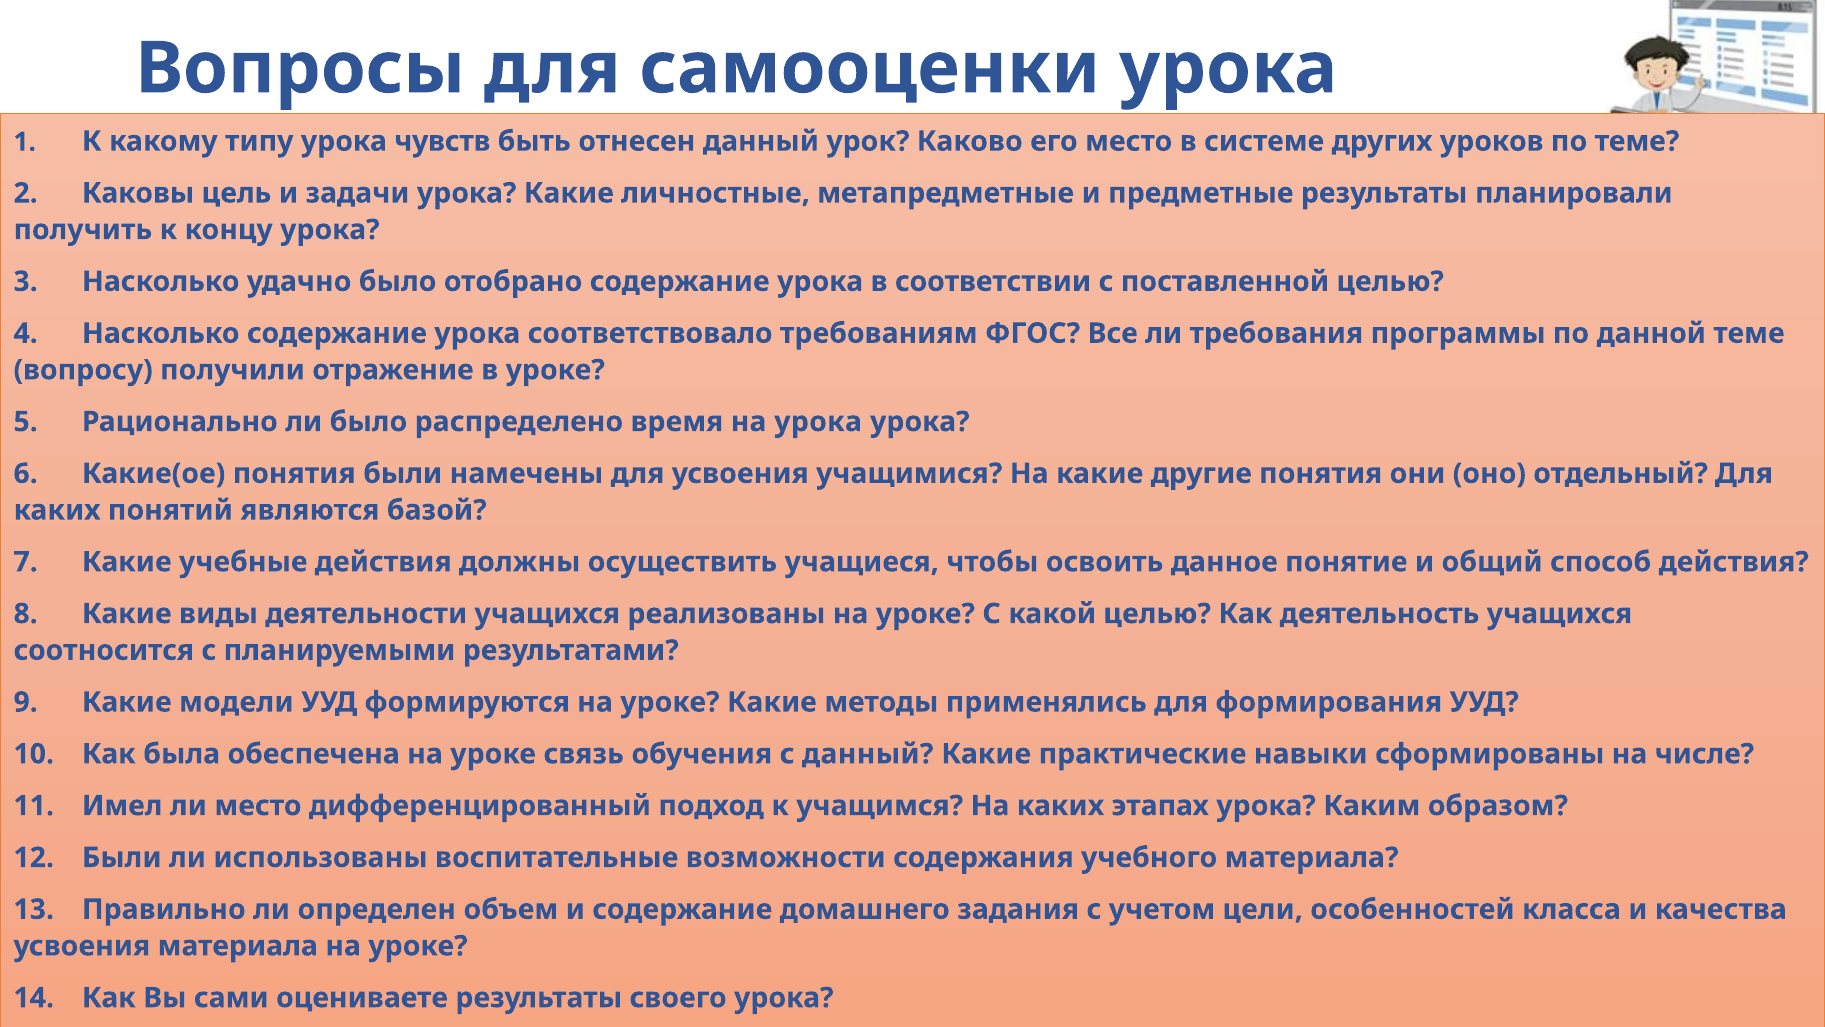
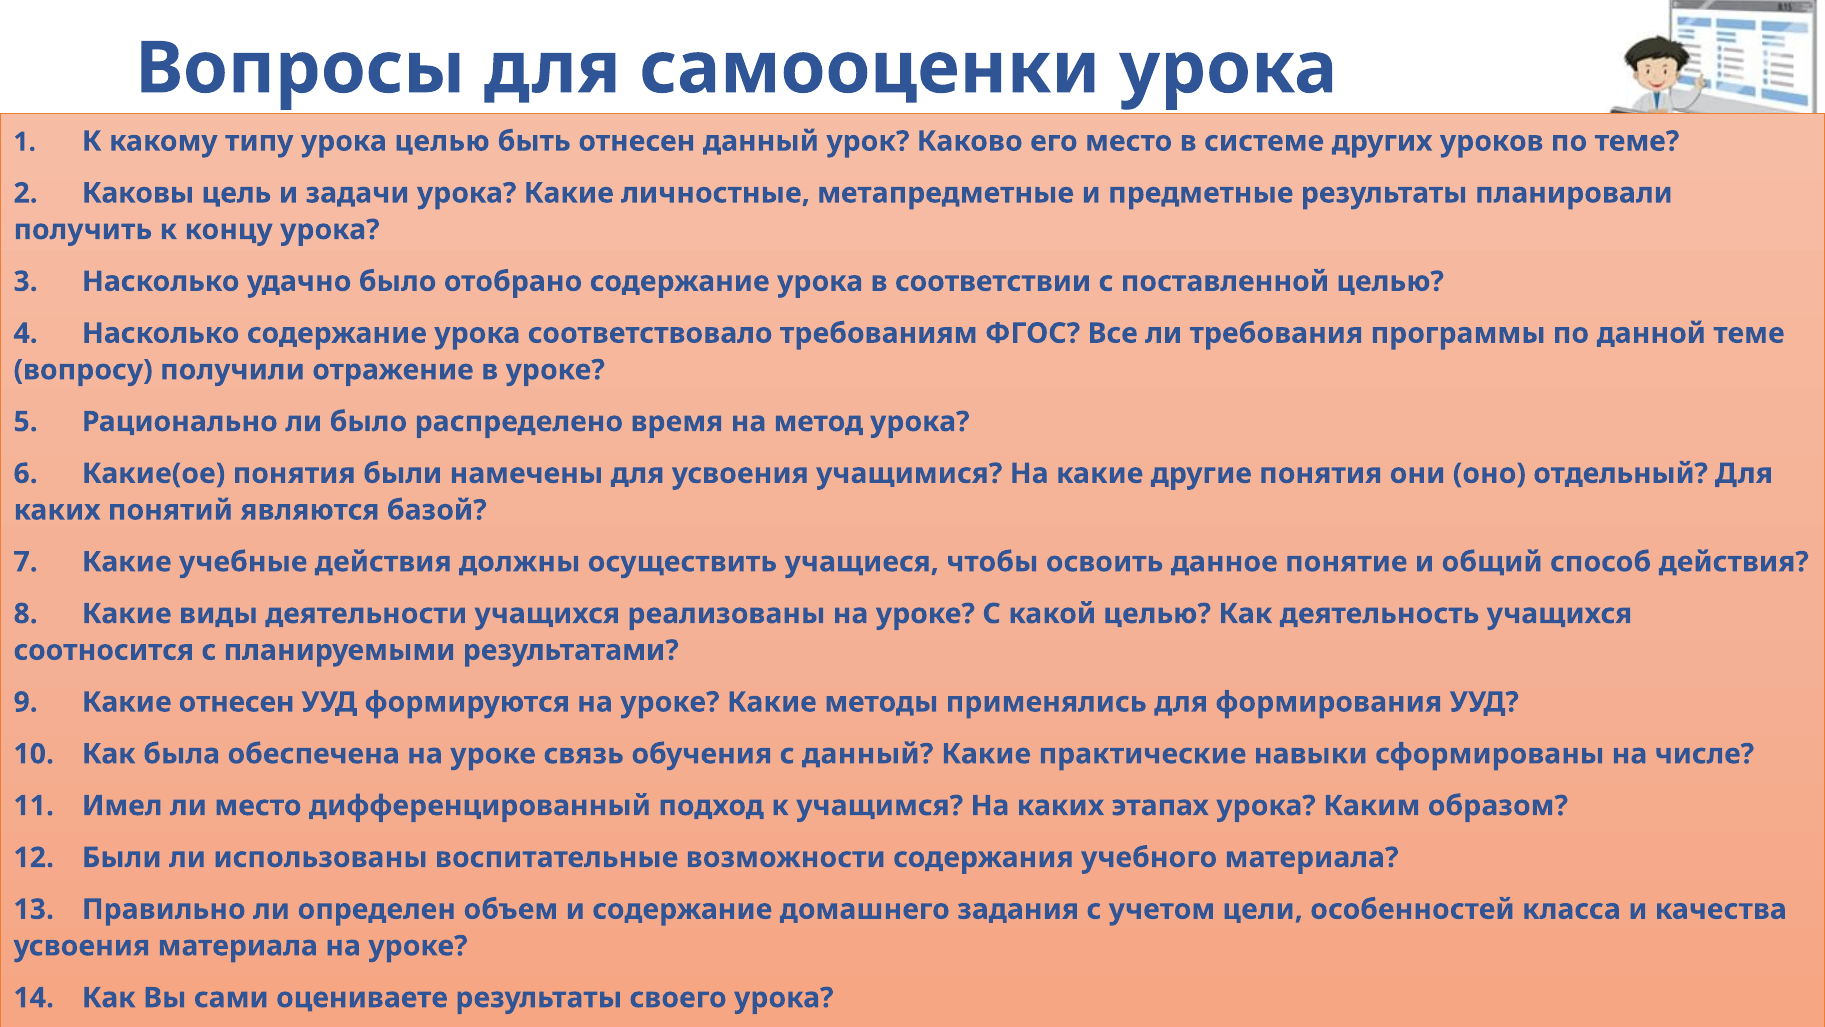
урока чувств: чувств -> целью
на урока: урока -> метод
Какие модели: модели -> отнесен
